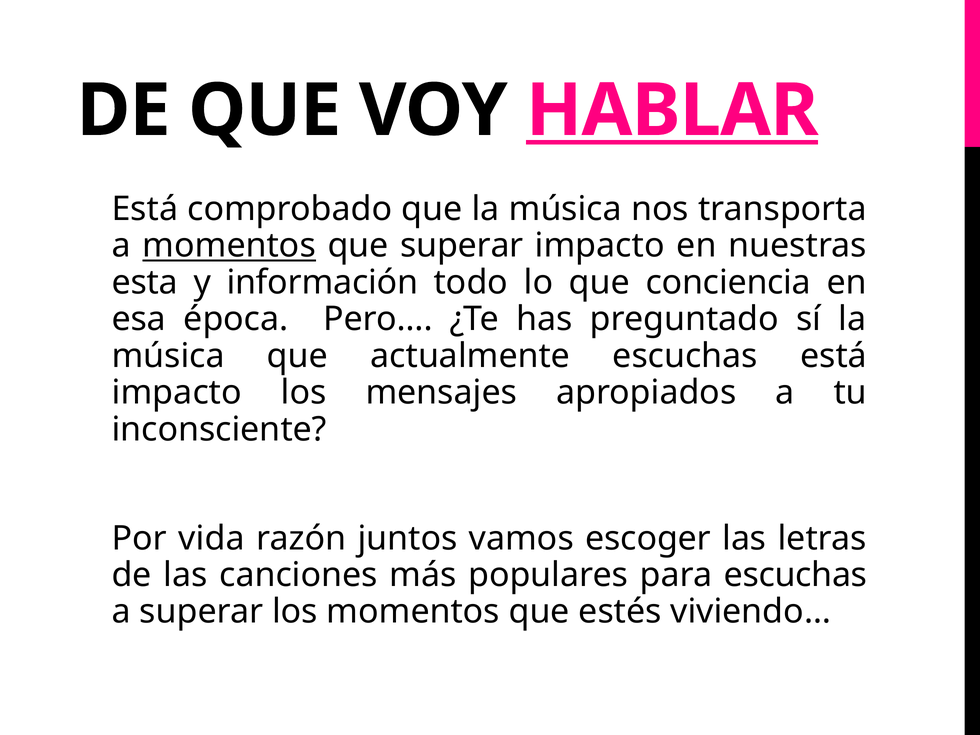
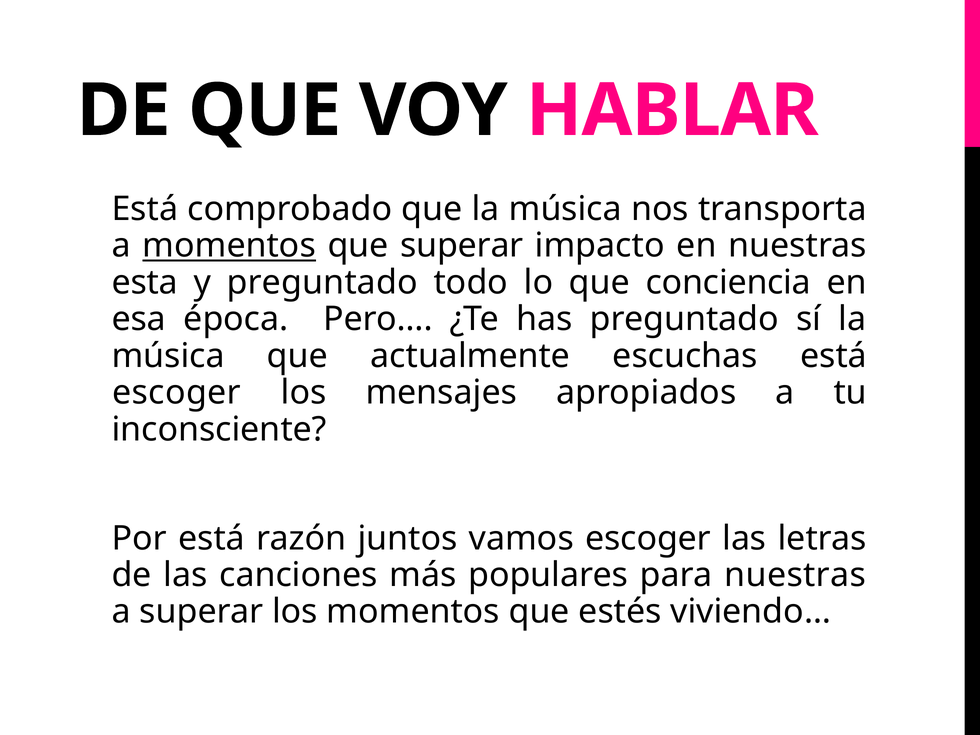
HABLAR underline: present -> none
y información: información -> preguntado
impacto at (177, 393): impacto -> escoger
Por vida: vida -> está
para escuchas: escuchas -> nuestras
